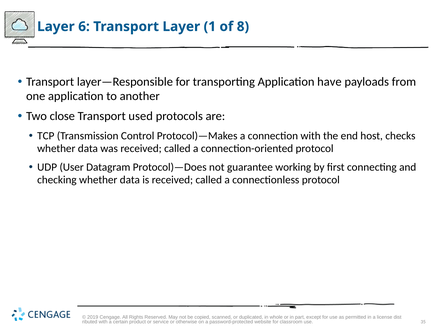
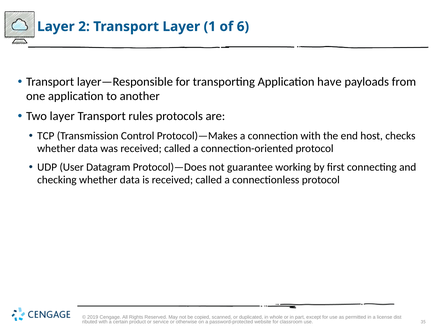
6: 6 -> 2
8: 8 -> 6
Two close: close -> layer
used: used -> rules
